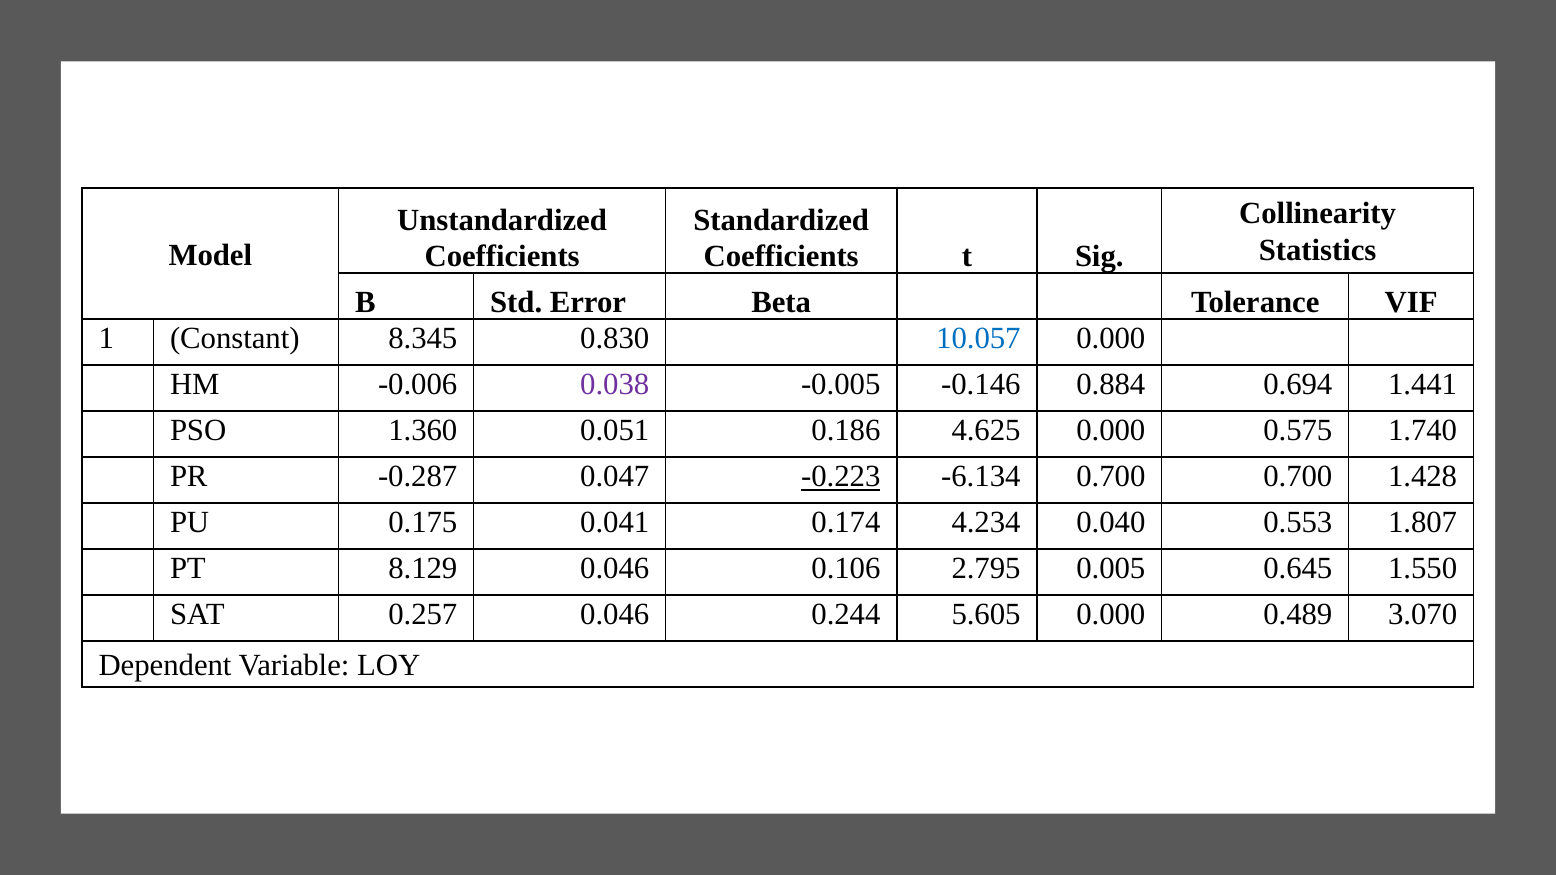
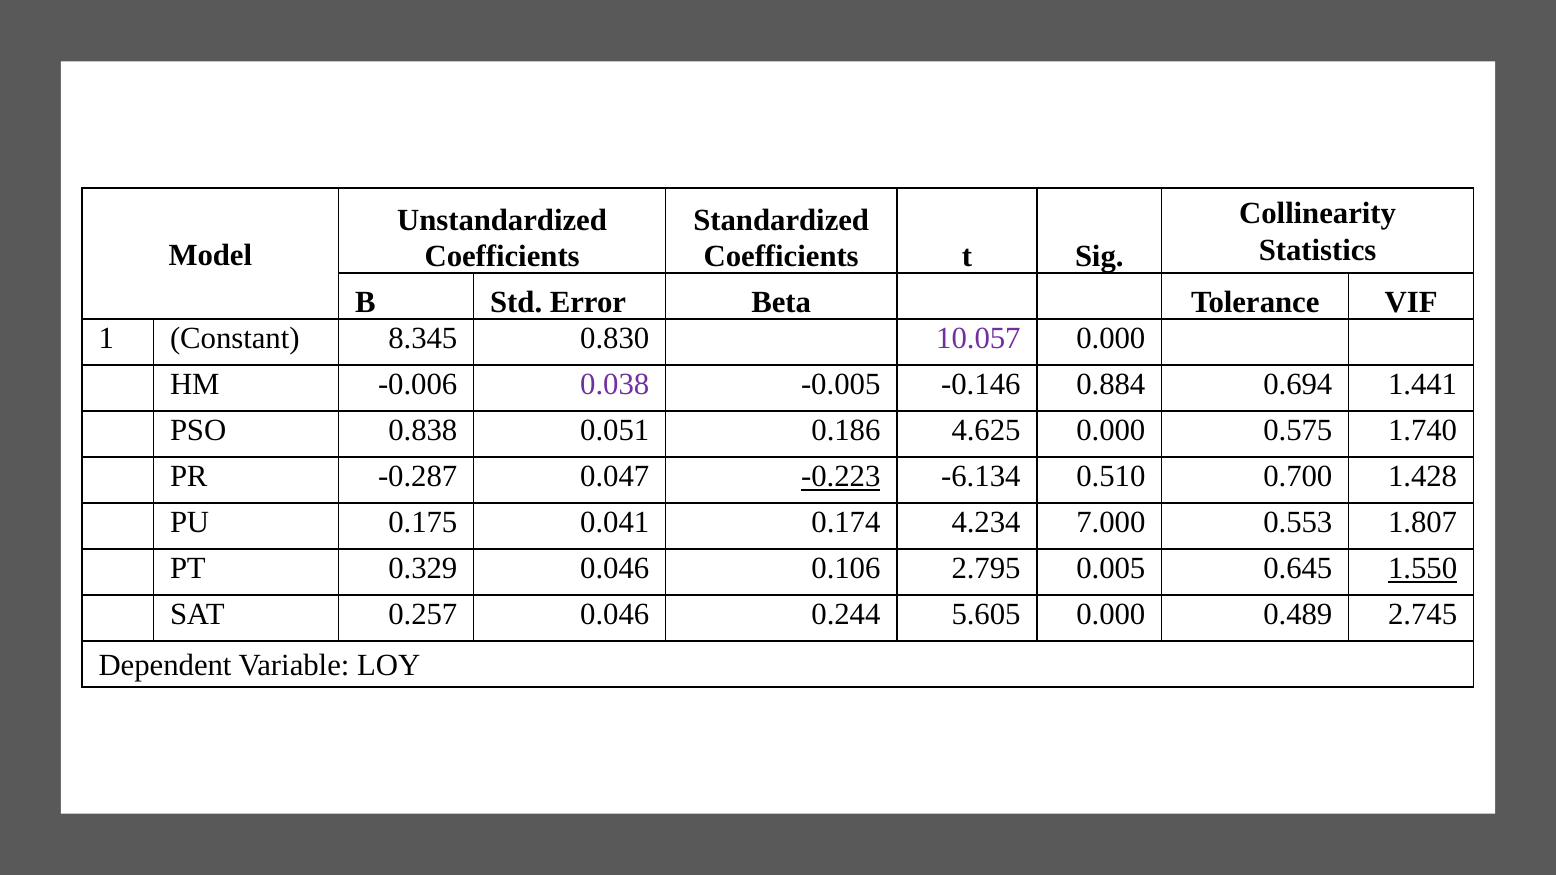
10.057 colour: blue -> purple
1.360: 1.360 -> 0.838
-6.134 0.700: 0.700 -> 0.510
0.040: 0.040 -> 7.000
8.129: 8.129 -> 0.329
1.550 underline: none -> present
3.070: 3.070 -> 2.745
